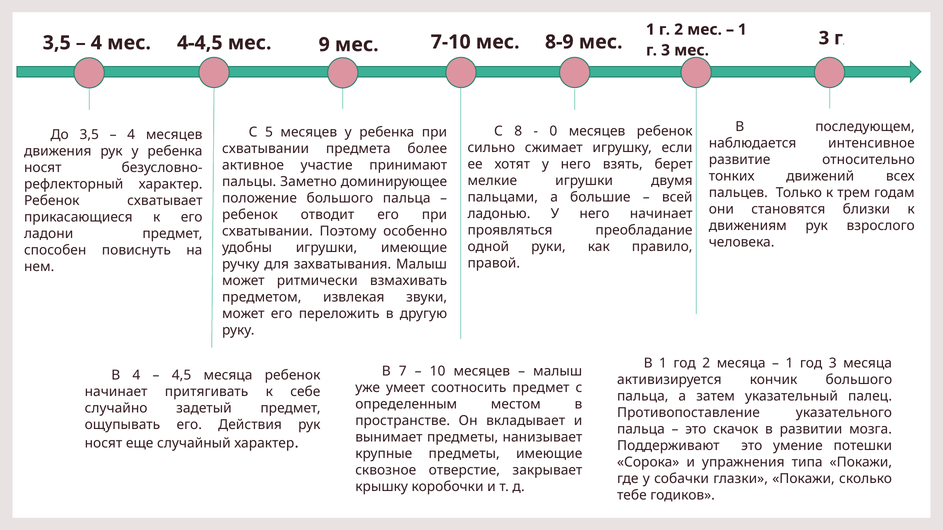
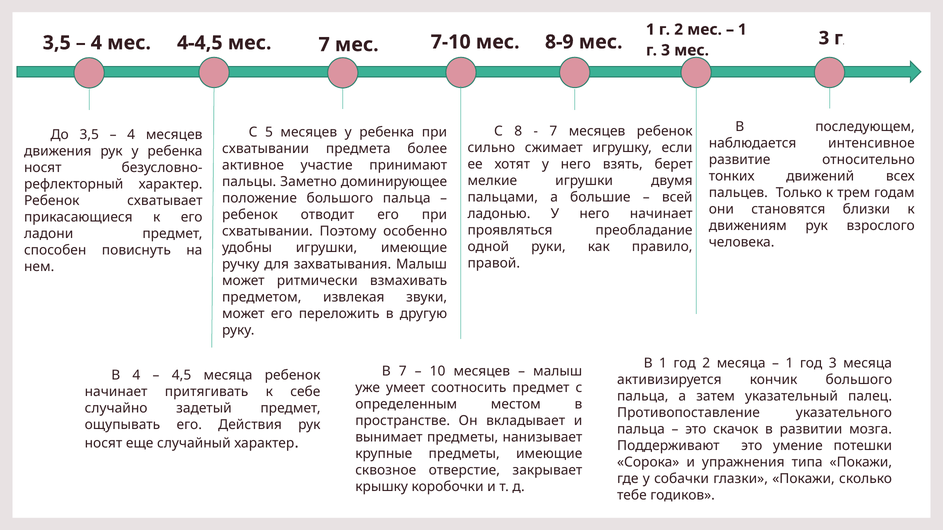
мес 9: 9 -> 7
0 at (553, 131): 0 -> 7
